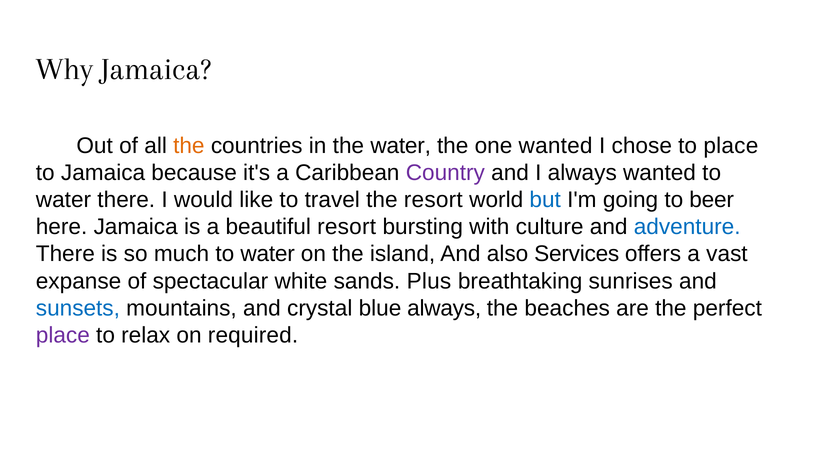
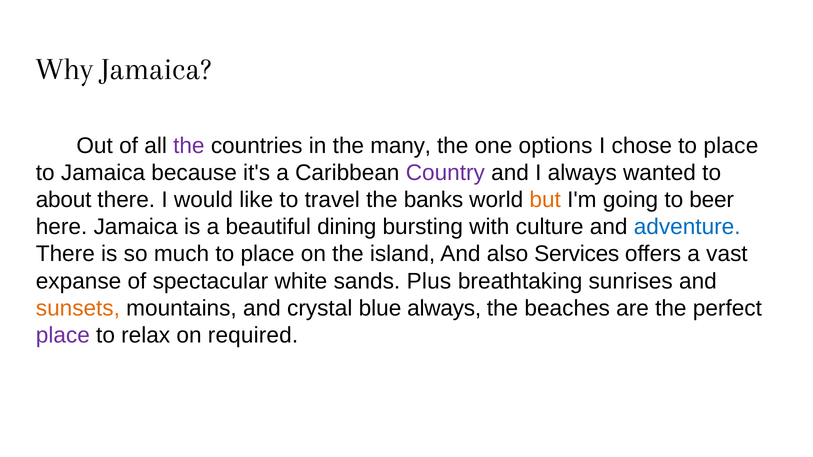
the at (189, 146) colour: orange -> purple
the water: water -> many
one wanted: wanted -> options
water at (63, 200): water -> about
the resort: resort -> banks
but colour: blue -> orange
beautiful resort: resort -> dining
much to water: water -> place
sunsets colour: blue -> orange
